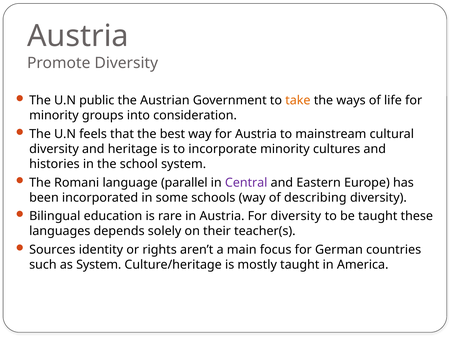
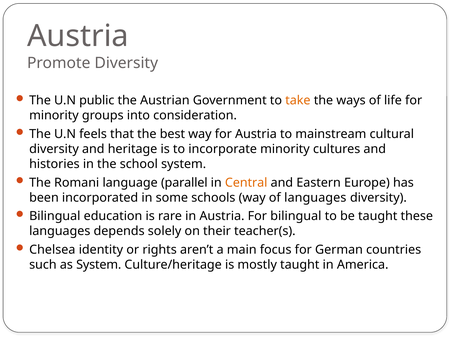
Central colour: purple -> orange
of describing: describing -> languages
For diversity: diversity -> bilingual
Sources: Sources -> Chelsea
